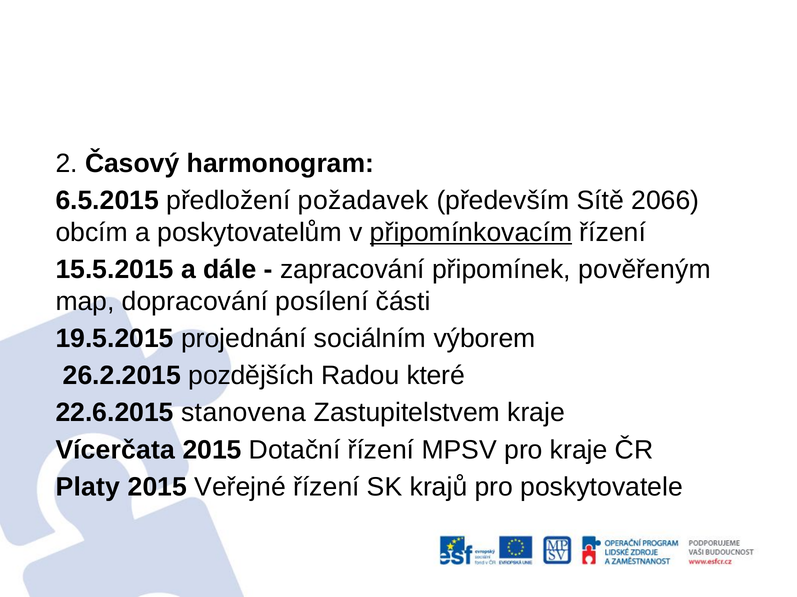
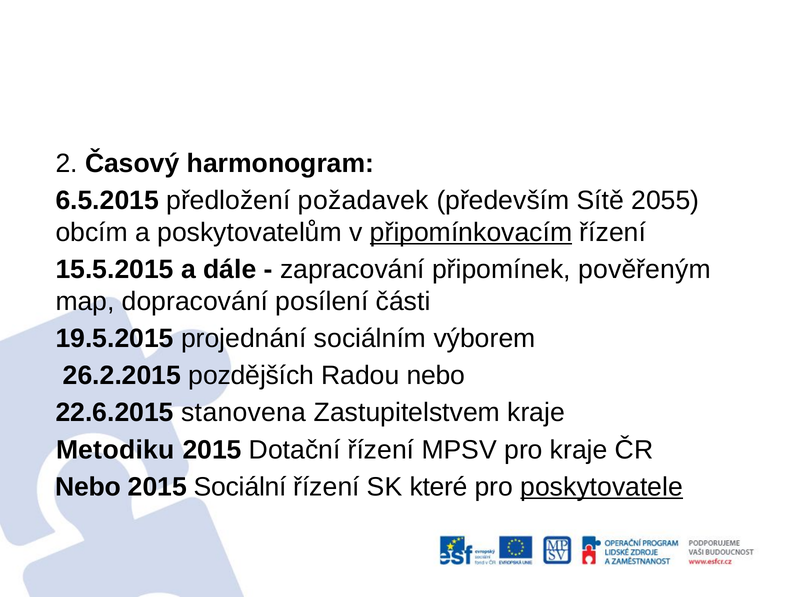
2066: 2066 -> 2055
Radou které: které -> nebo
Vícerčata: Vícerčata -> Metodiku
Platy at (88, 488): Platy -> Nebo
Veřejné: Veřejné -> Sociální
krajů: krajů -> které
poskytovatele underline: none -> present
